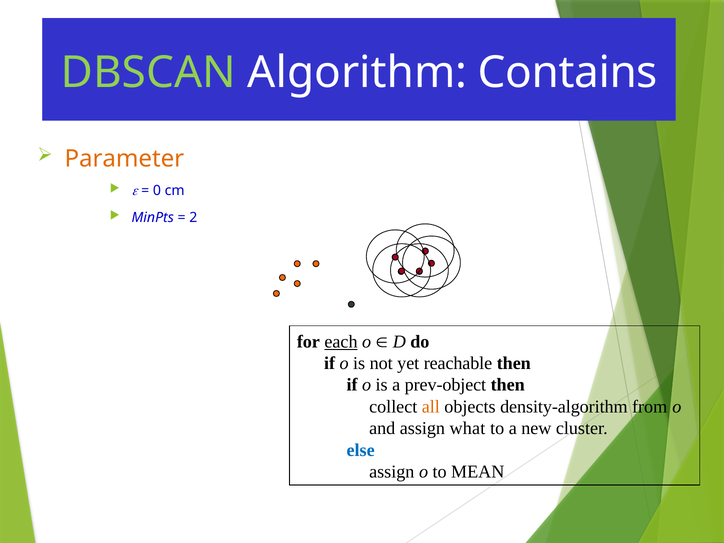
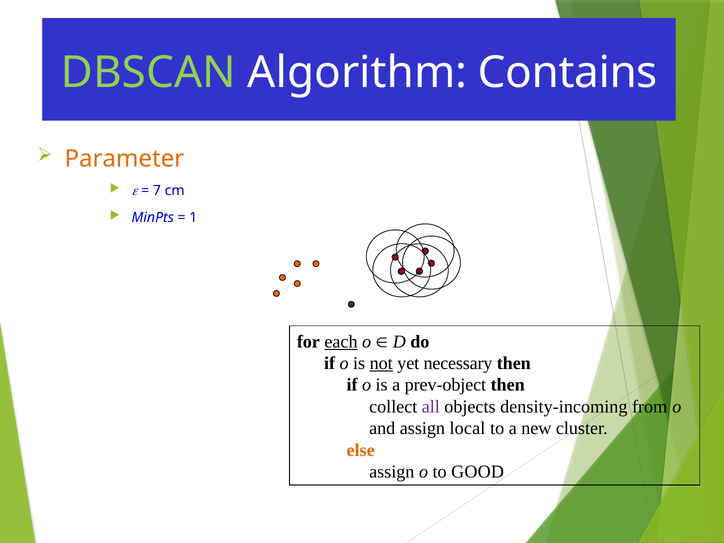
0: 0 -> 7
2: 2 -> 1
not underline: none -> present
reachable: reachable -> necessary
all colour: orange -> purple
density-algorithm: density-algorithm -> density-incoming
what: what -> local
else colour: blue -> orange
MEAN: MEAN -> GOOD
